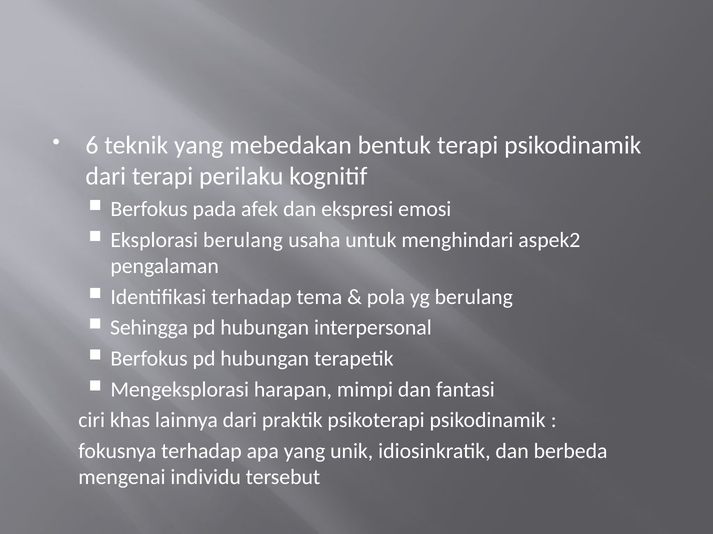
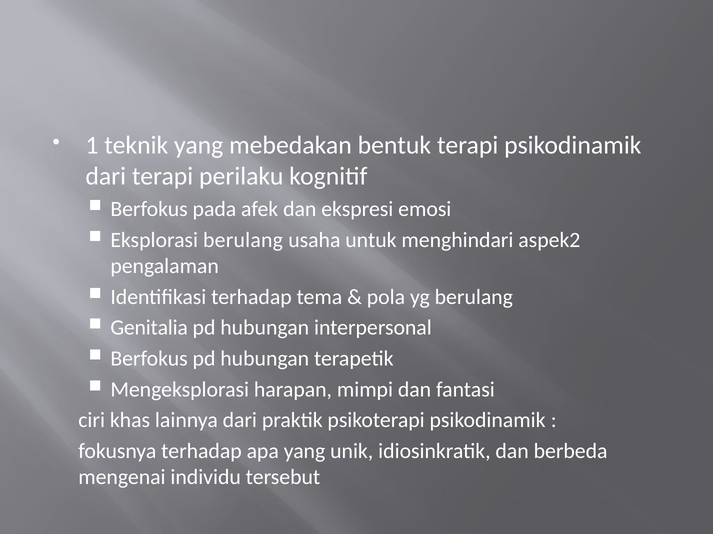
6: 6 -> 1
Sehingga: Sehingga -> Genitalia
